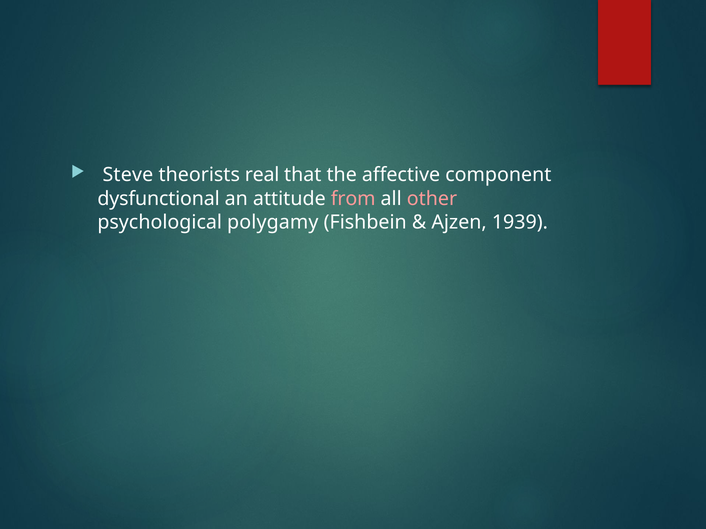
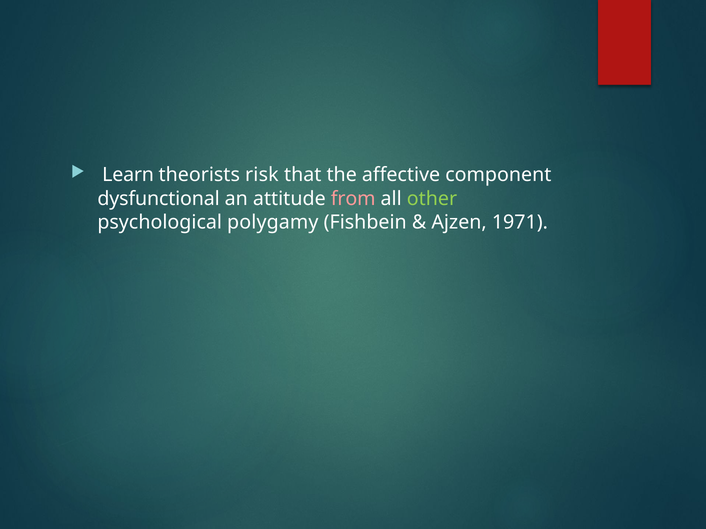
Steve: Steve -> Learn
real: real -> risk
other colour: pink -> light green
1939: 1939 -> 1971
